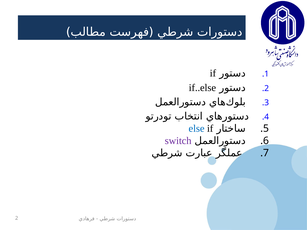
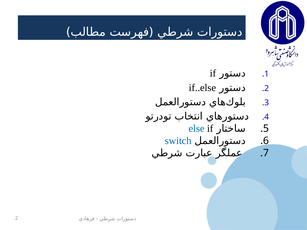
switch colour: purple -> blue
